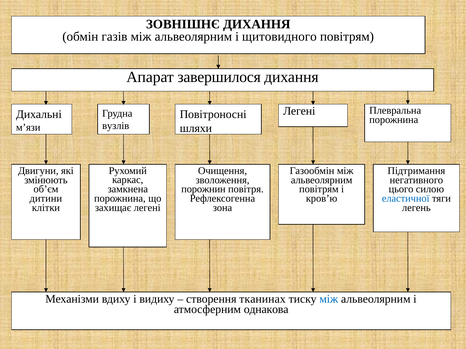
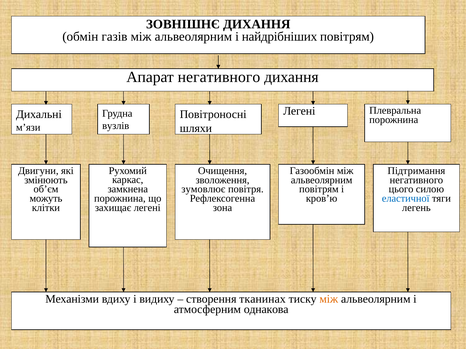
щитовидного: щитовидного -> найдрібніших
Апарат завершилося: завершилося -> негативного
порожнин: порожнин -> зумовлює
дитини: дитини -> можуть
між at (329, 299) colour: blue -> orange
